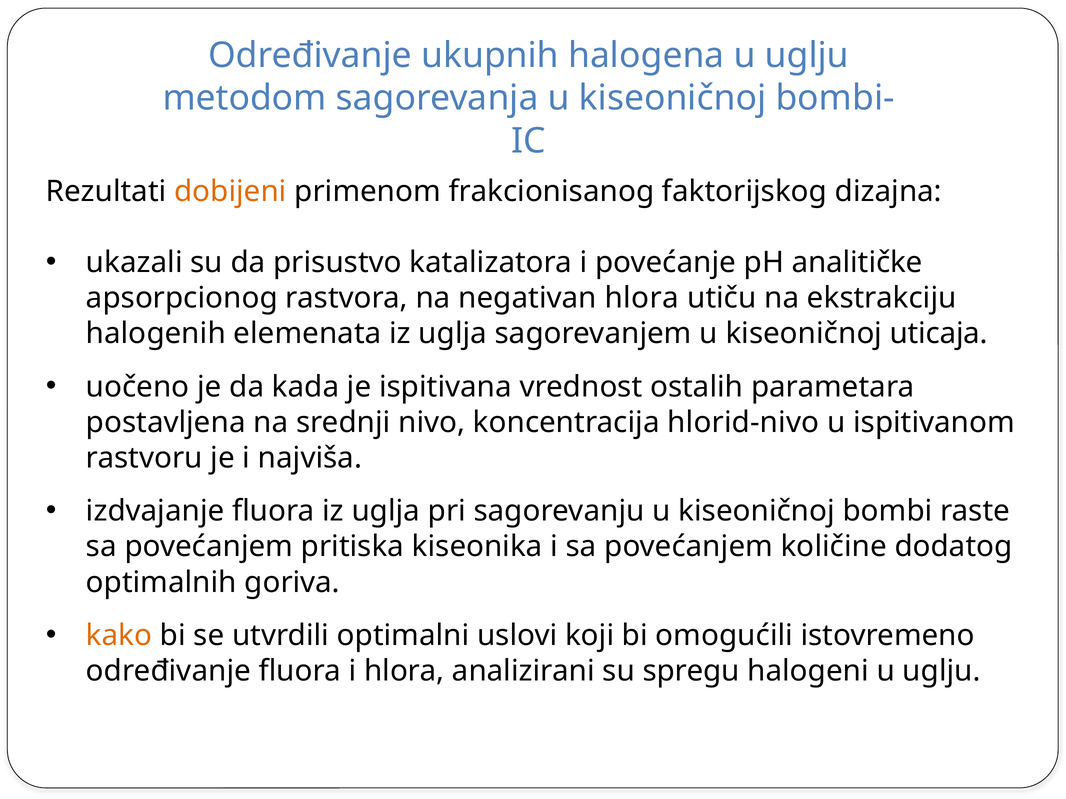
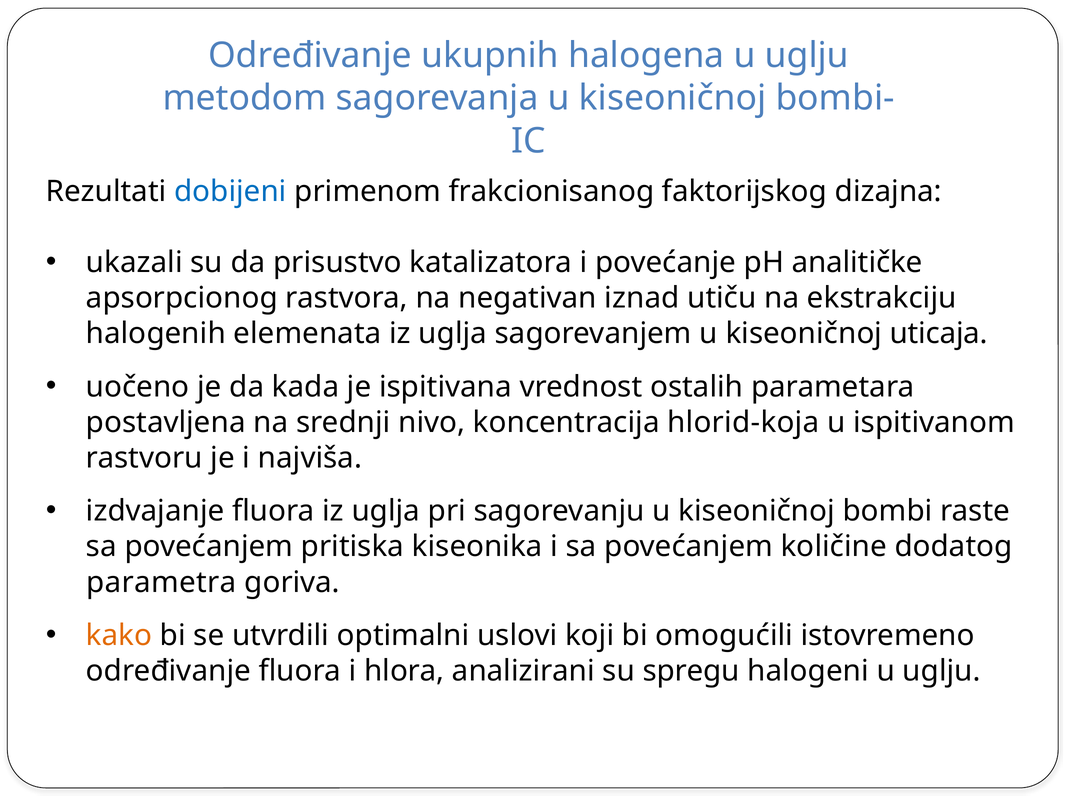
dobijeni colour: orange -> blue
negativan hlora: hlora -> iznad
hlorid-nivo: hlorid-nivo -> hlorid-koja
optimalnih: optimalnih -> parametra
